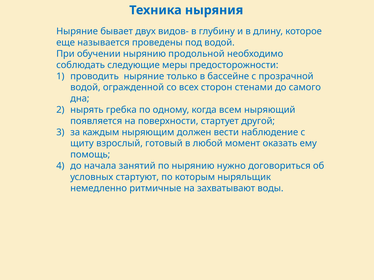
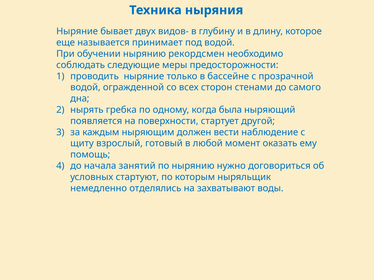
проведены: проведены -> принимает
продольной: продольной -> рекордсмен
всем: всем -> была
ритмичные: ритмичные -> отделялись
